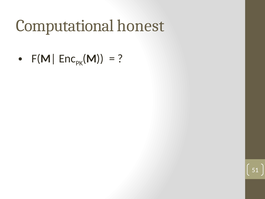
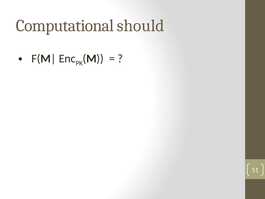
honest: honest -> should
